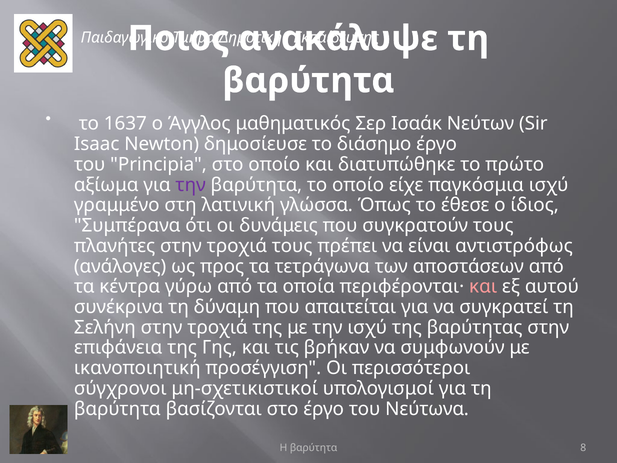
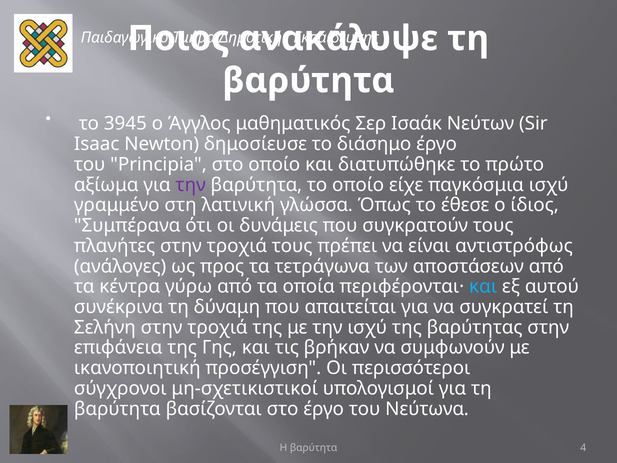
1637: 1637 -> 3945
και at (483, 286) colour: pink -> light blue
8: 8 -> 4
